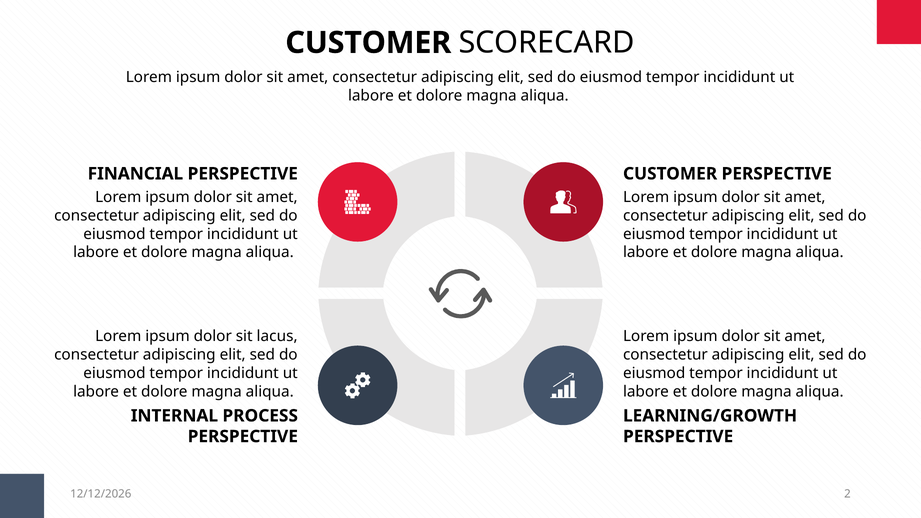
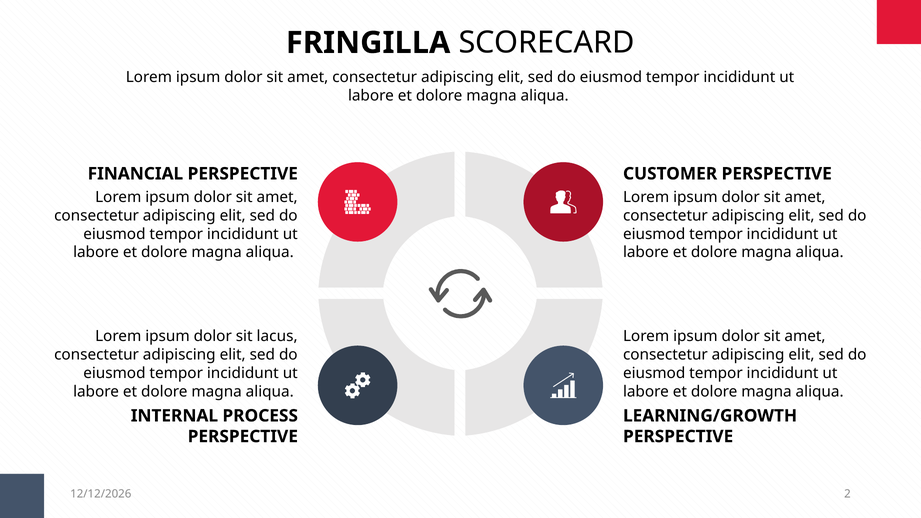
CUSTOMER at (368, 43): CUSTOMER -> FRINGILLA
